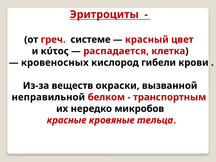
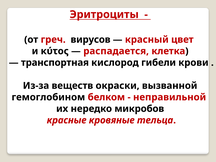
системе: системе -> вирусов
кровеносных: кровеносных -> транспортная
неправильной: неправильной -> гемоглобином
транспортным: транспортным -> неправильной
